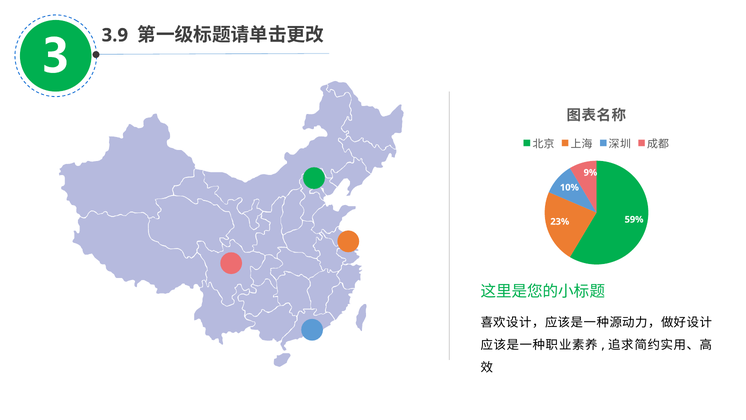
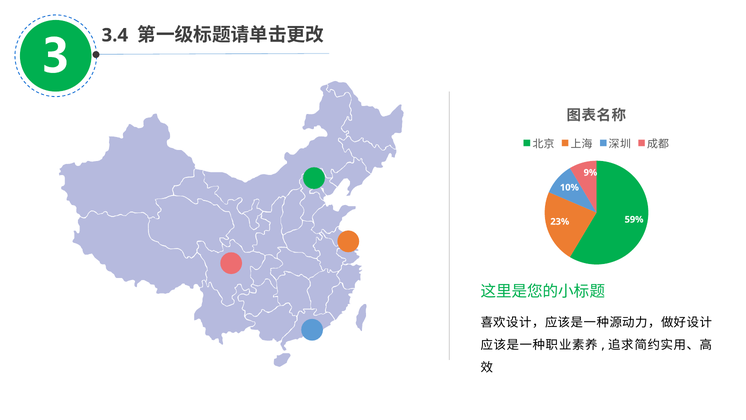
3.9: 3.9 -> 3.4
